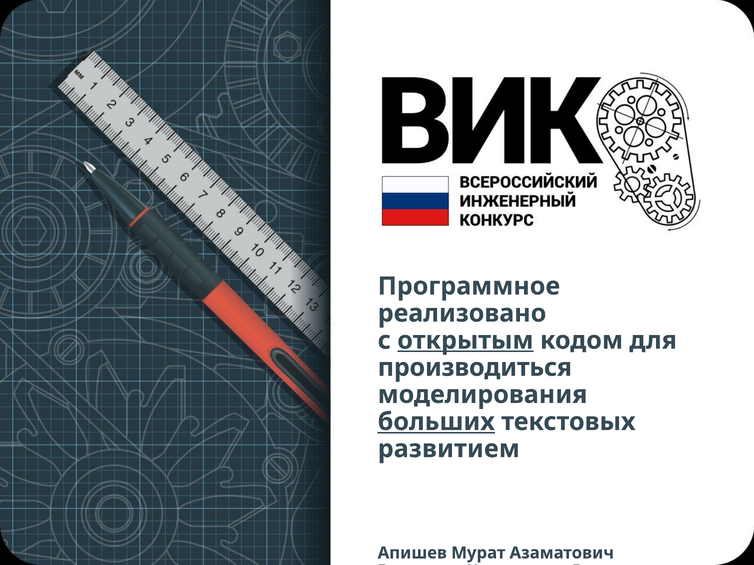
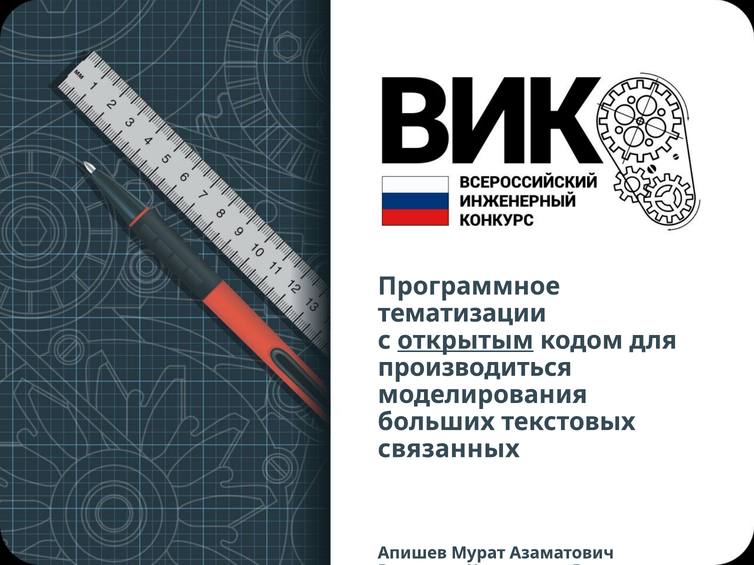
реализовано: реализовано -> тематизации
больших underline: present -> none
развитием: развитием -> связанных
